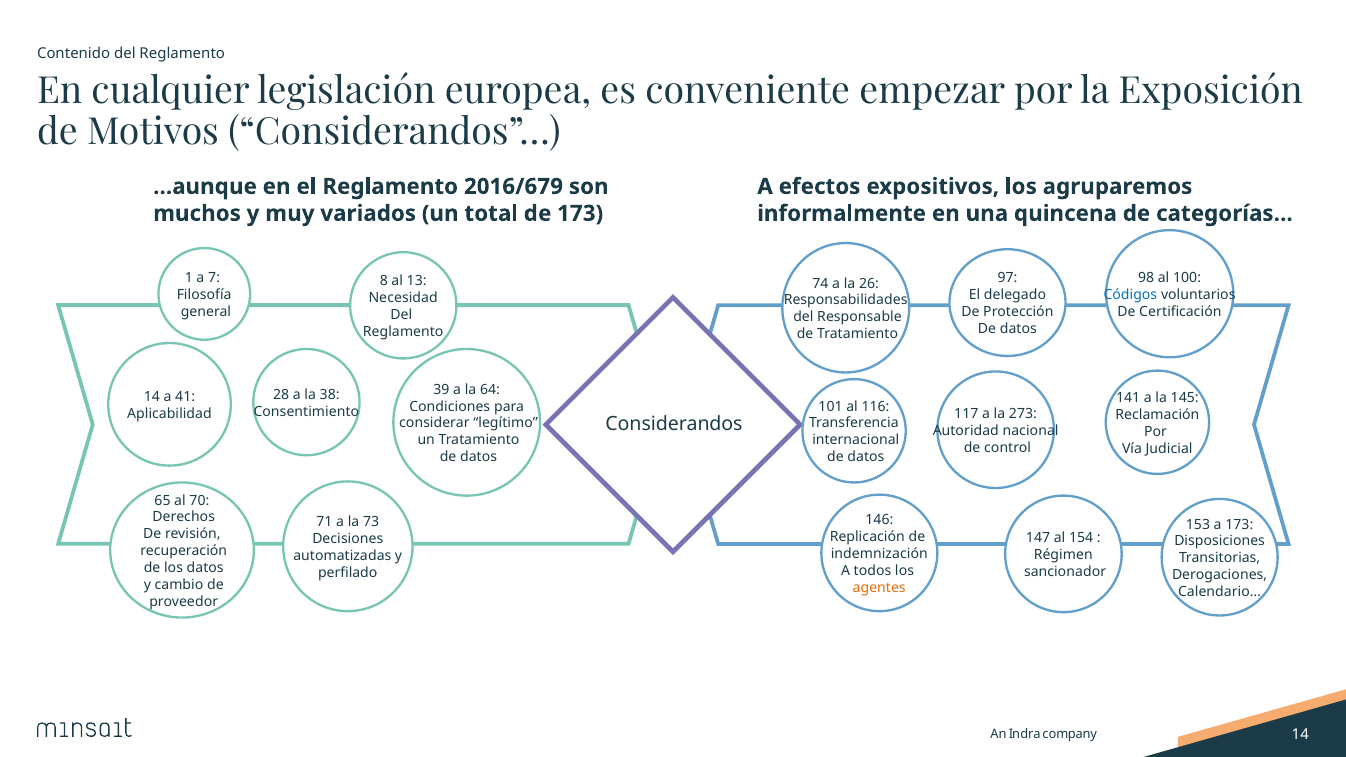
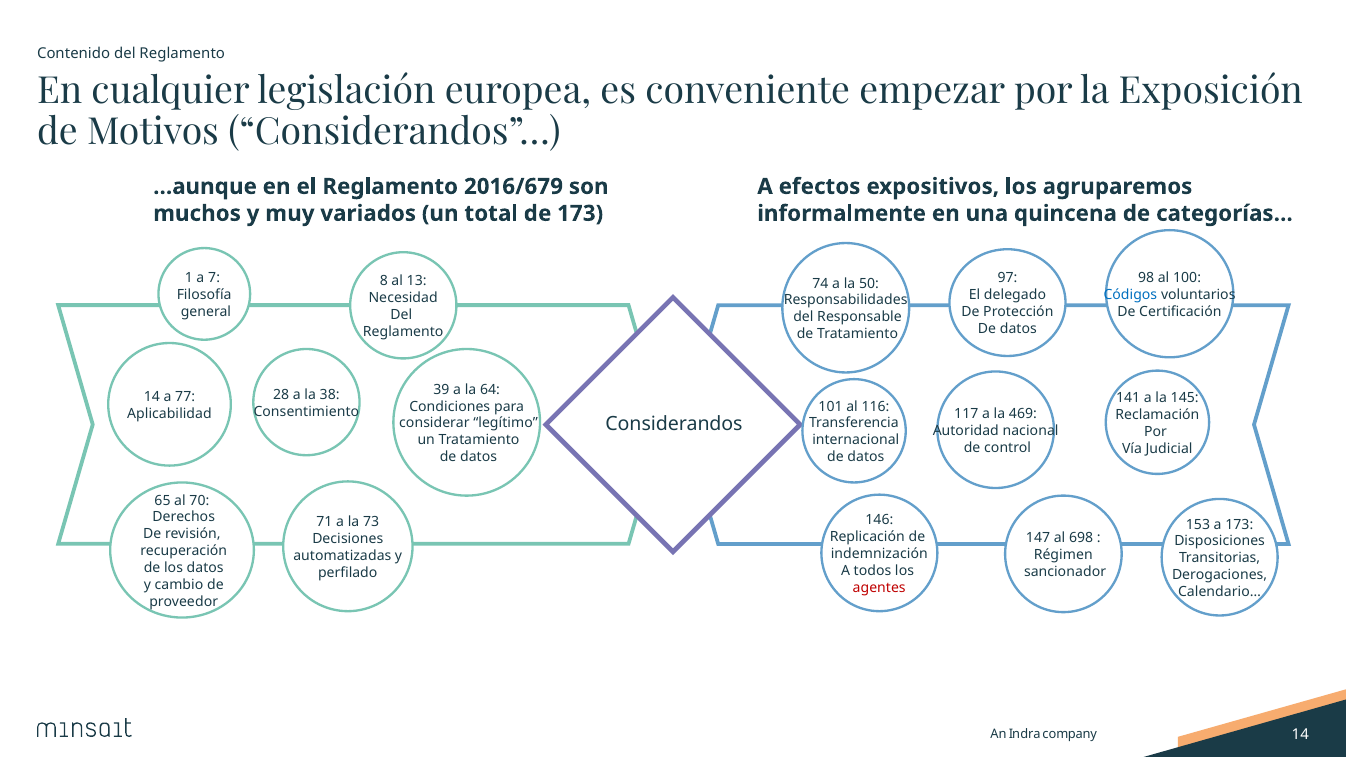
26: 26 -> 50
41: 41 -> 77
273: 273 -> 469
154: 154 -> 698
agentes colour: orange -> red
